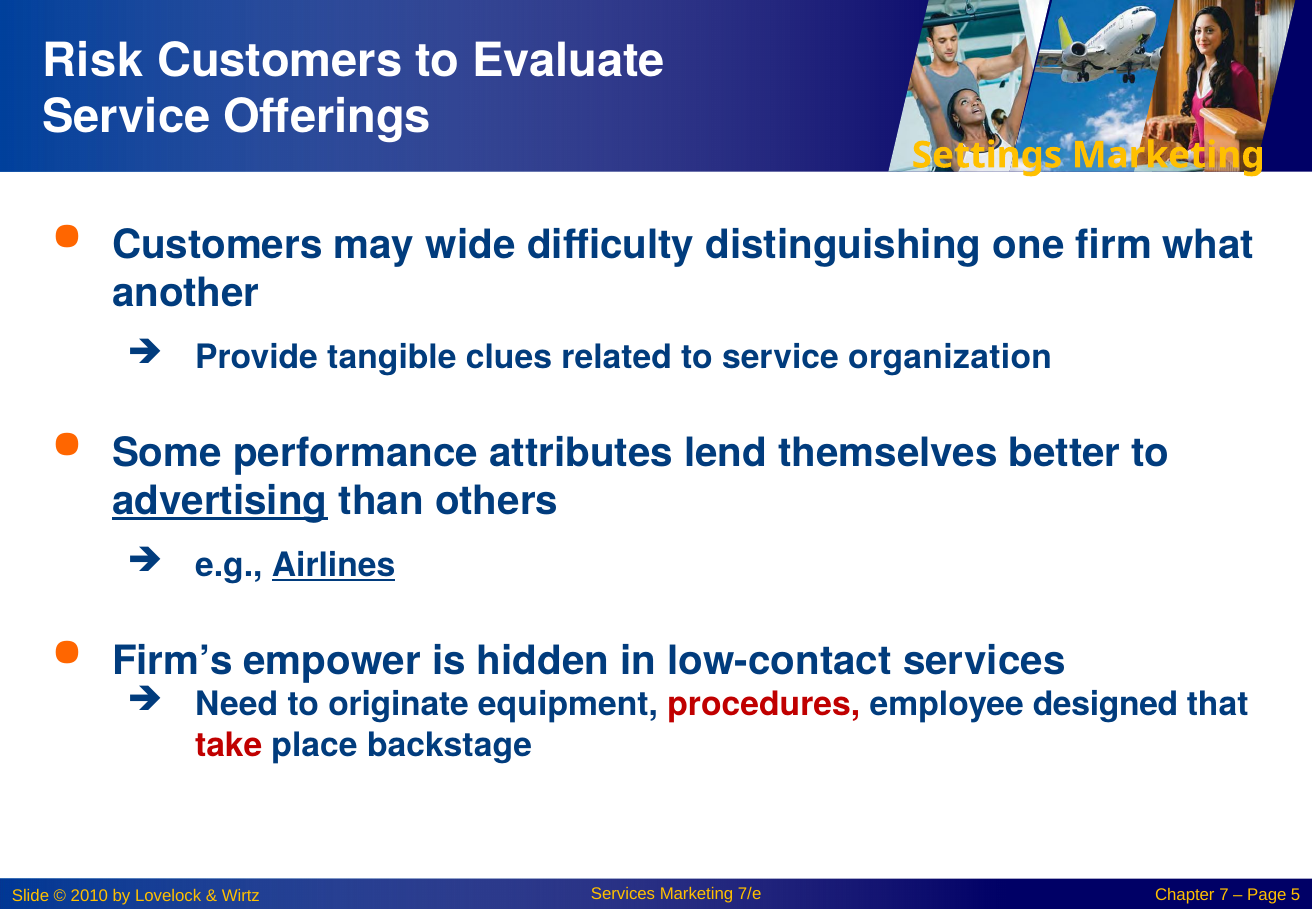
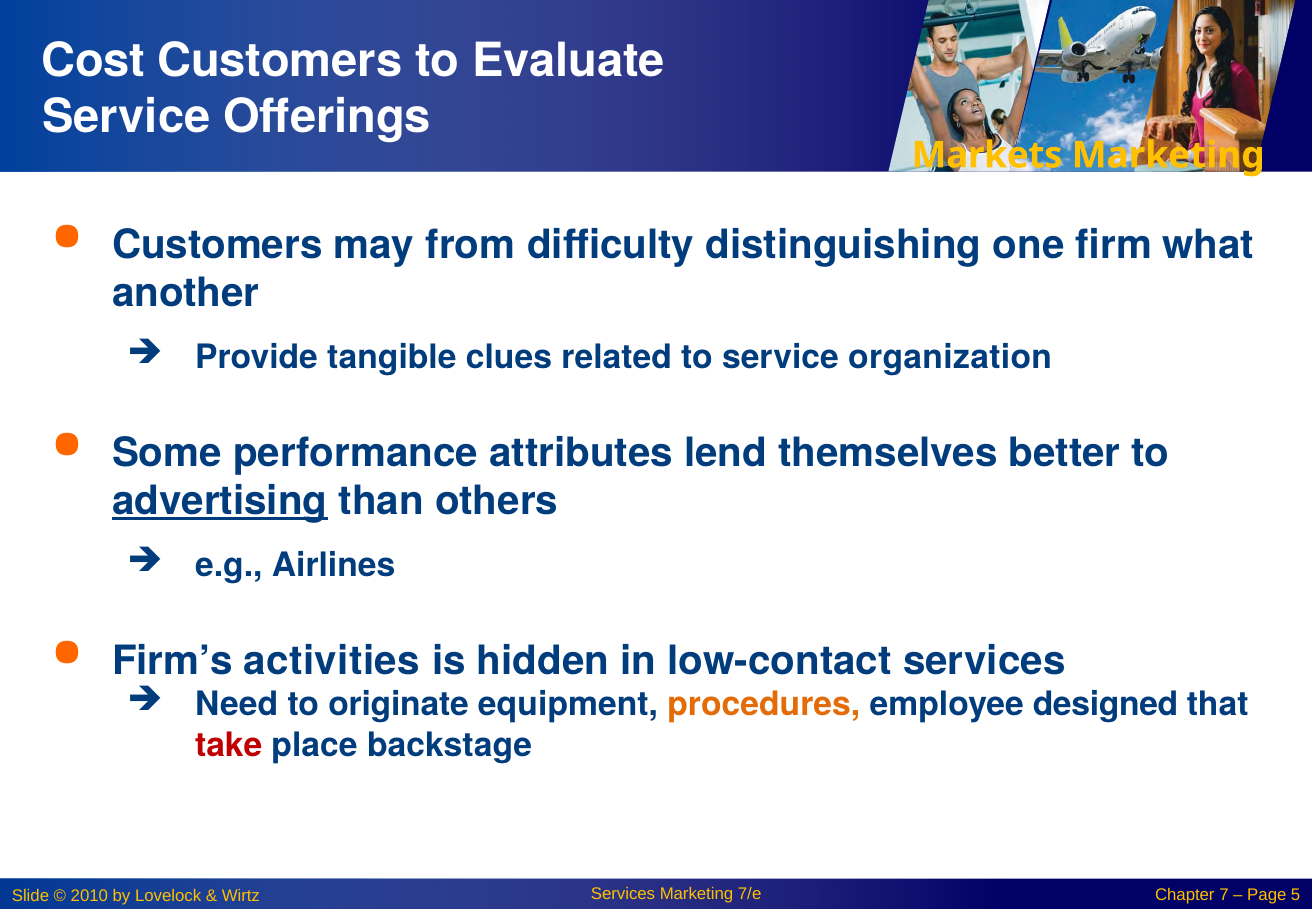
Risk: Risk -> Cost
Settings: Settings -> Markets
wide: wide -> from
Airlines underline: present -> none
empower: empower -> activities
procedures colour: red -> orange
